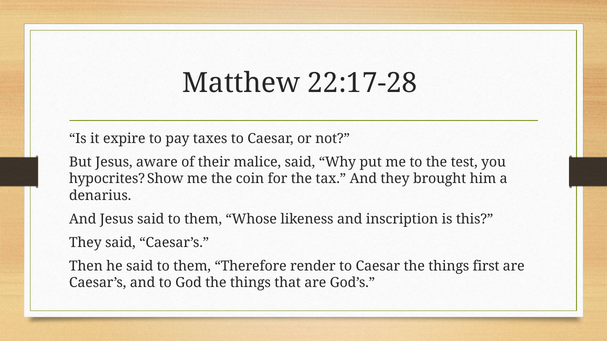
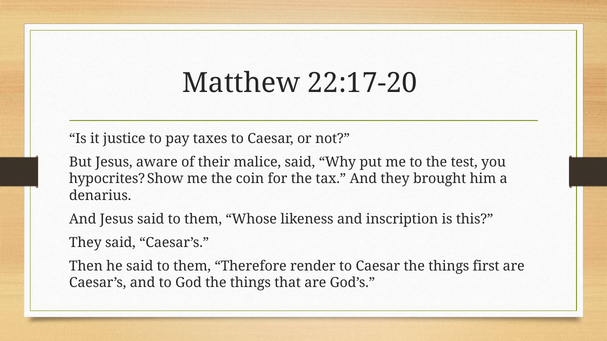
22:17-28: 22:17-28 -> 22:17-20
expire: expire -> justice
